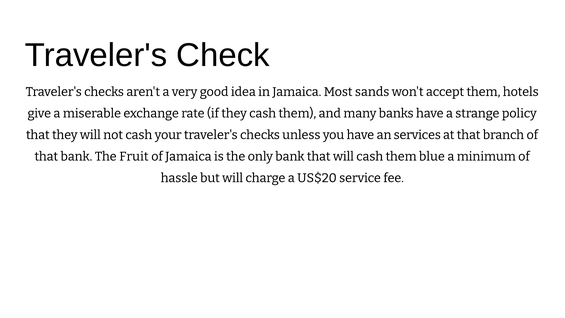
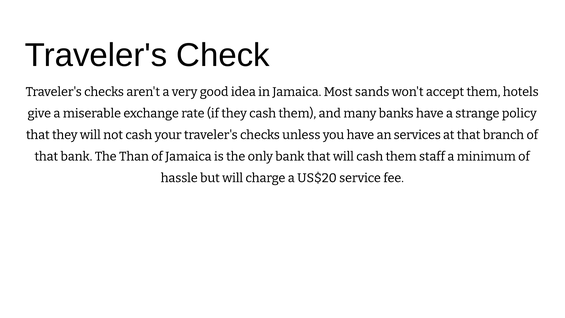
Fruit: Fruit -> Than
blue: blue -> staff
